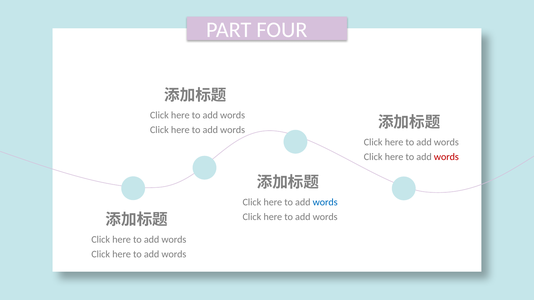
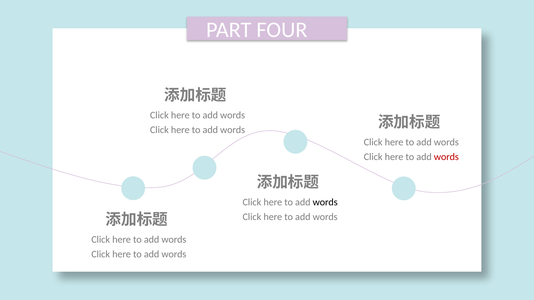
words at (325, 202) colour: blue -> black
